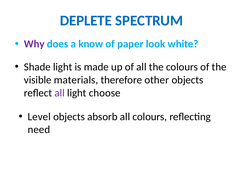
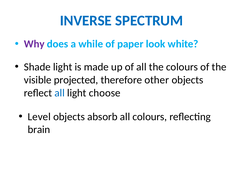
DEPLETE: DEPLETE -> INVERSE
know: know -> while
materials: materials -> projected
all at (60, 93) colour: purple -> blue
need: need -> brain
